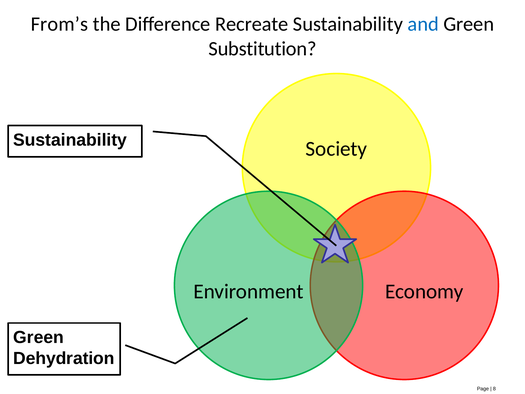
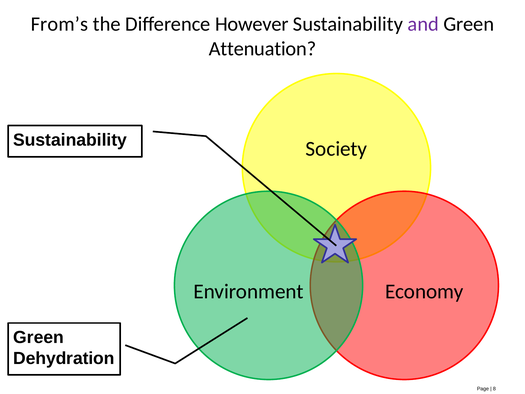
Recreate: Recreate -> However
and colour: blue -> purple
Substitution: Substitution -> Attenuation
